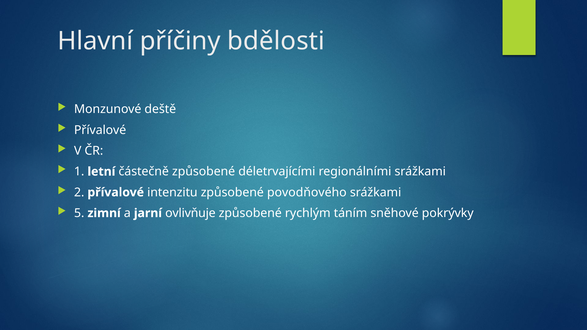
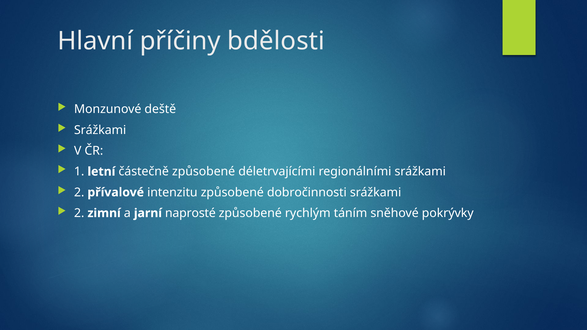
Přívalové at (100, 130): Přívalové -> Srážkami
povodňového: povodňového -> dobročinnosti
5 at (79, 213): 5 -> 2
ovlivňuje: ovlivňuje -> naprosté
